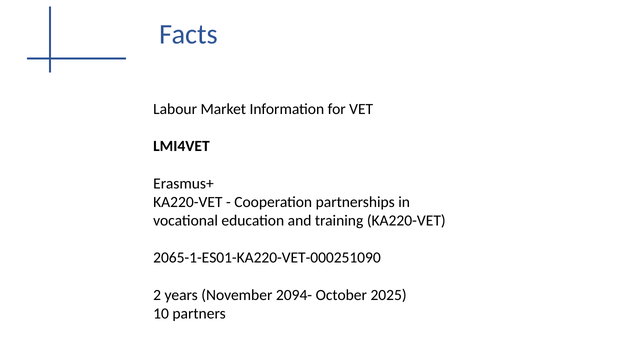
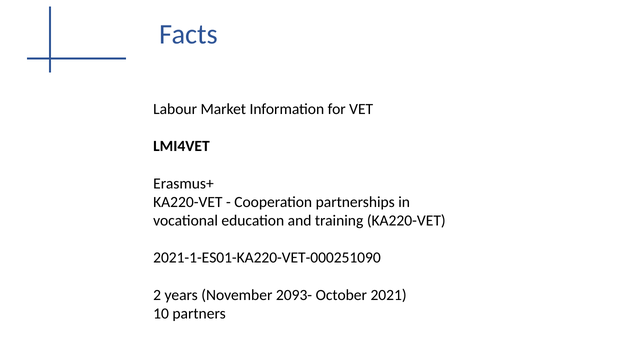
2065-1-ES01-KA220-VET-000251090: 2065-1-ES01-KA220-VET-000251090 -> 2021-1-ES01-KA220-VET-000251090
2094-: 2094- -> 2093-
2025: 2025 -> 2021
